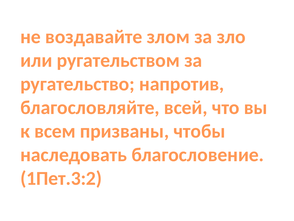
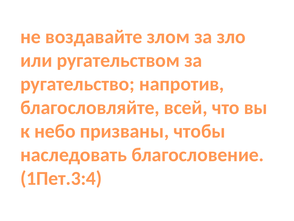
всем: всем -> небо
1Пет.3:2: 1Пет.3:2 -> 1Пет.3:4
